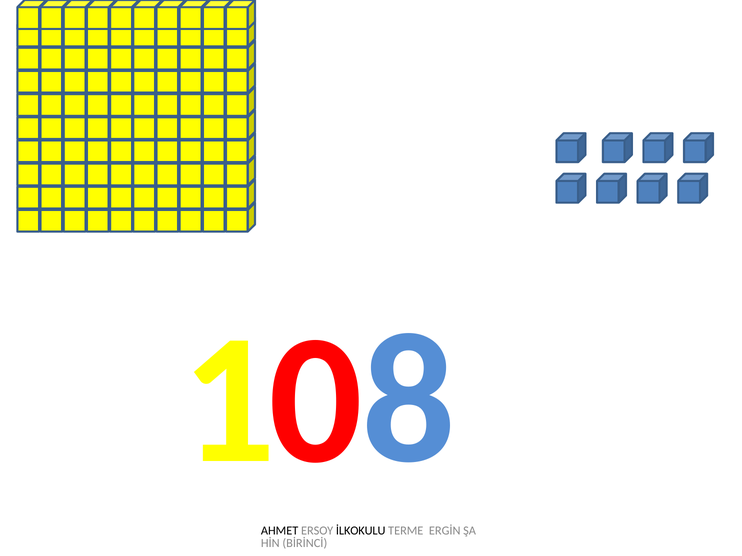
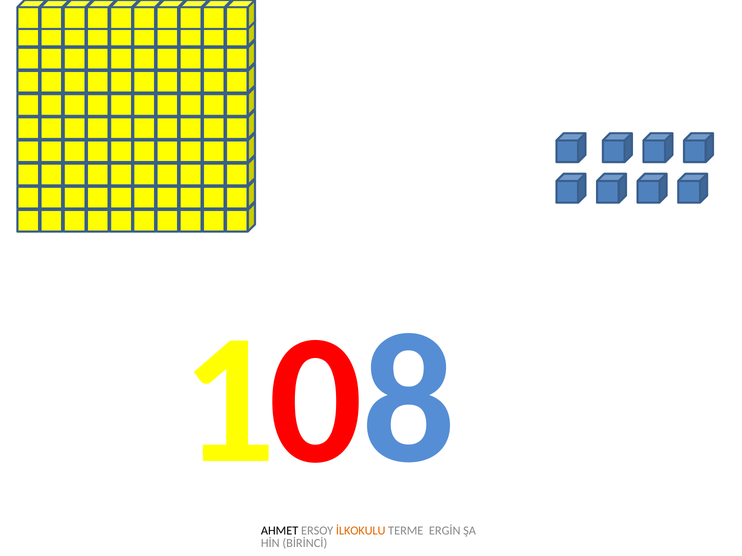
İLKOKULU colour: black -> orange
